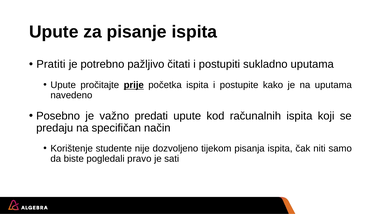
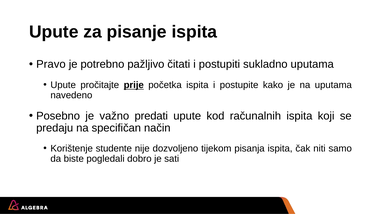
Pratiti: Pratiti -> Pravo
pravo: pravo -> dobro
